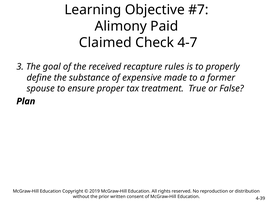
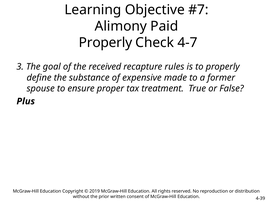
Claimed at (105, 43): Claimed -> Properly
Plan: Plan -> Plus
